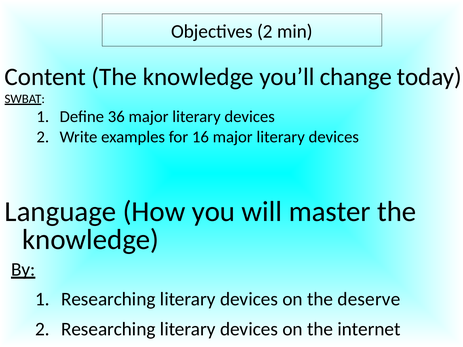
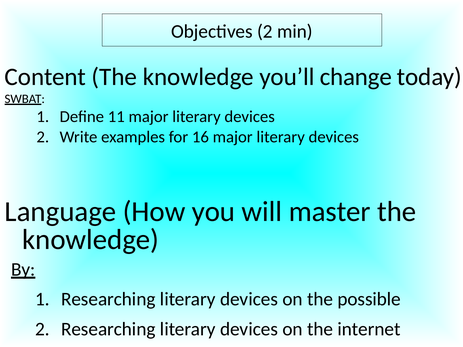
36: 36 -> 11
deserve: deserve -> possible
